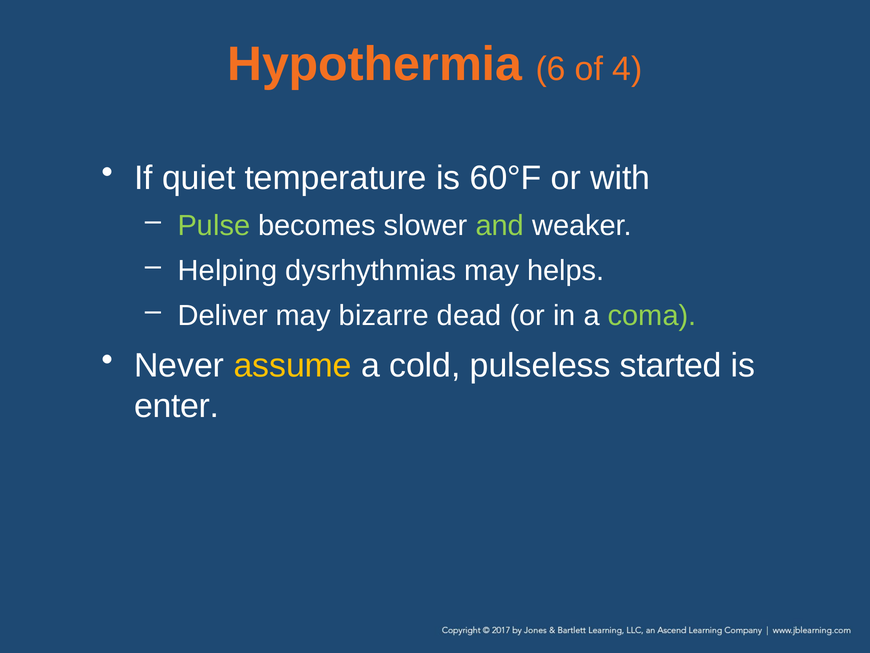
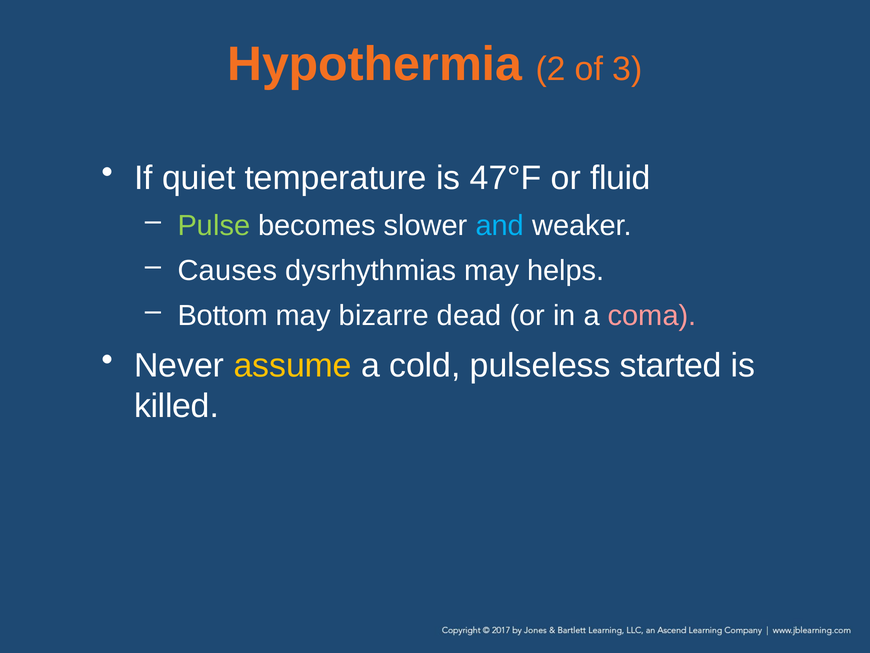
6: 6 -> 2
4: 4 -> 3
60°F: 60°F -> 47°F
with: with -> fluid
and colour: light green -> light blue
Helping: Helping -> Causes
Deliver: Deliver -> Bottom
coma colour: light green -> pink
enter: enter -> killed
